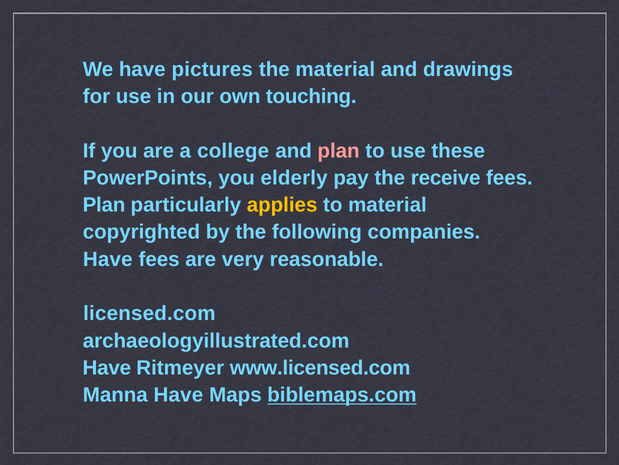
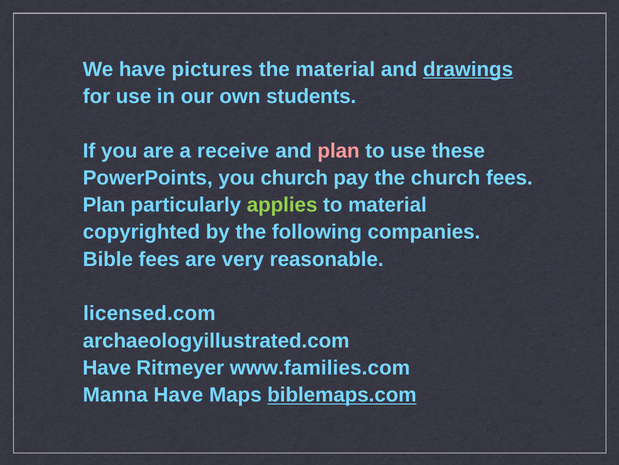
drawings underline: none -> present
touching: touching -> students
college: college -> receive
you elderly: elderly -> church
the receive: receive -> church
applies colour: yellow -> light green
Have at (108, 259): Have -> Bible
www.licensed.com: www.licensed.com -> www.families.com
